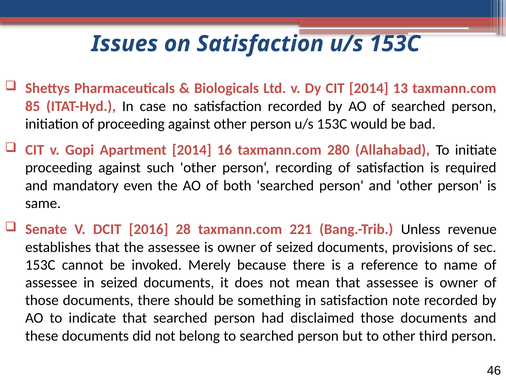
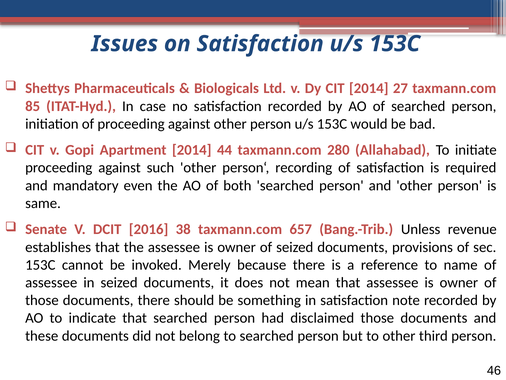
13: 13 -> 27
16: 16 -> 44
28: 28 -> 38
221: 221 -> 657
